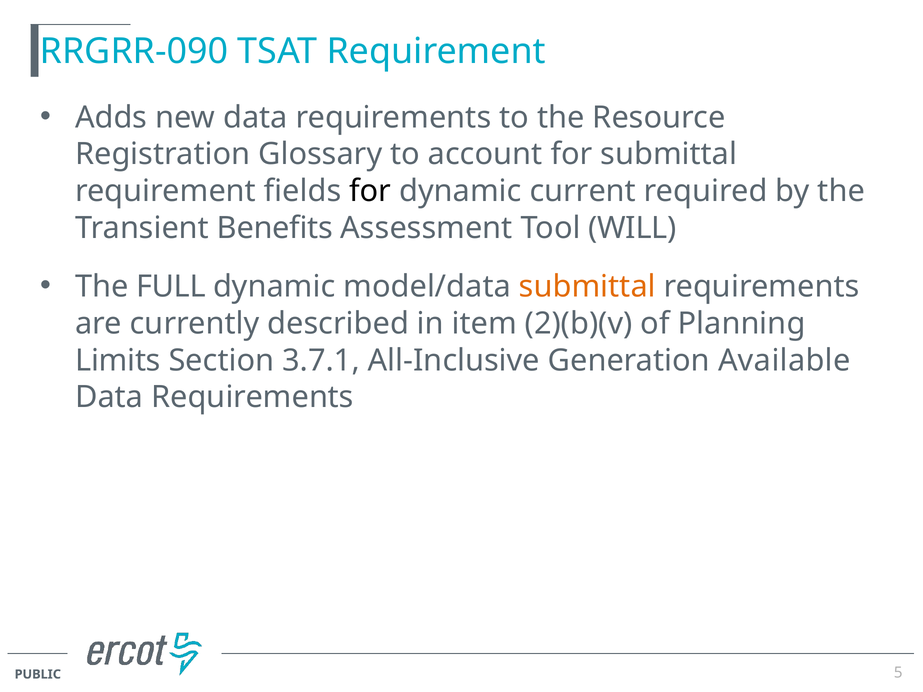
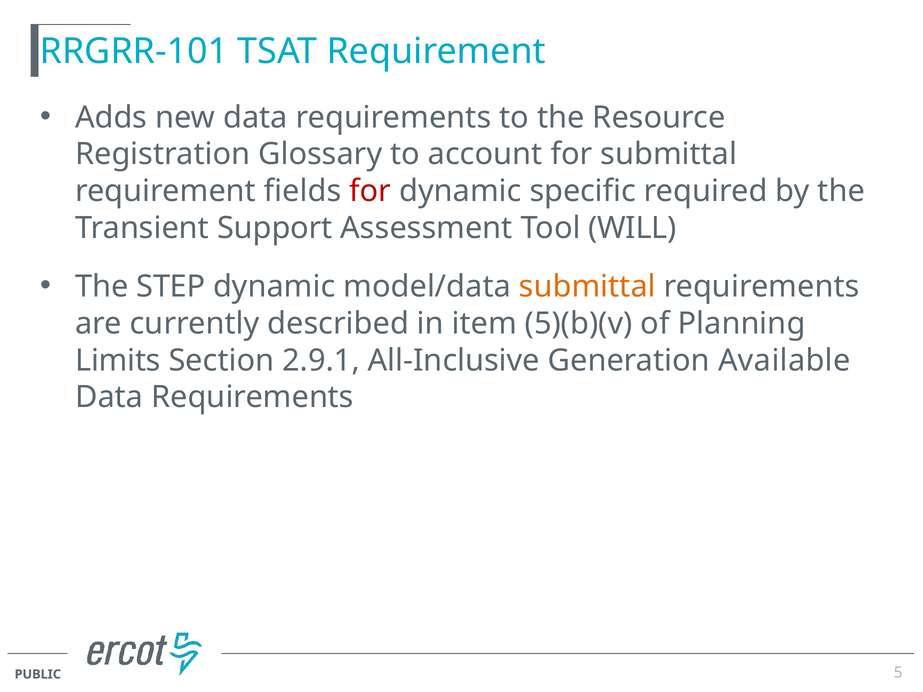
RRGRR-090: RRGRR-090 -> RRGRR-101
for at (370, 191) colour: black -> red
current: current -> specific
Benefits: Benefits -> Support
FULL: FULL -> STEP
2)(b)(v: 2)(b)(v -> 5)(b)(v
3.7.1: 3.7.1 -> 2.9.1
